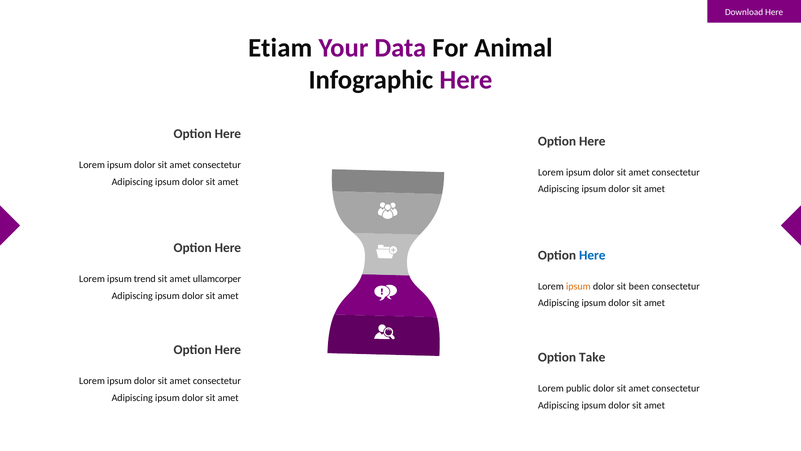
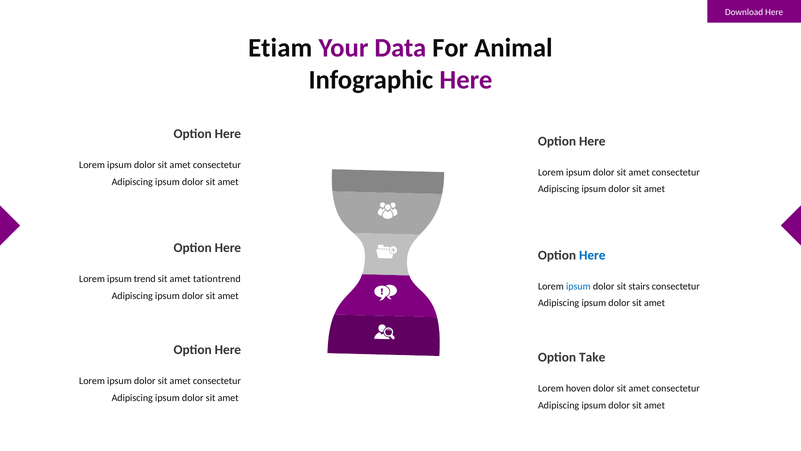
ullamcorper: ullamcorper -> tationtrend
ipsum at (578, 286) colour: orange -> blue
been: been -> stairs
public: public -> hoven
